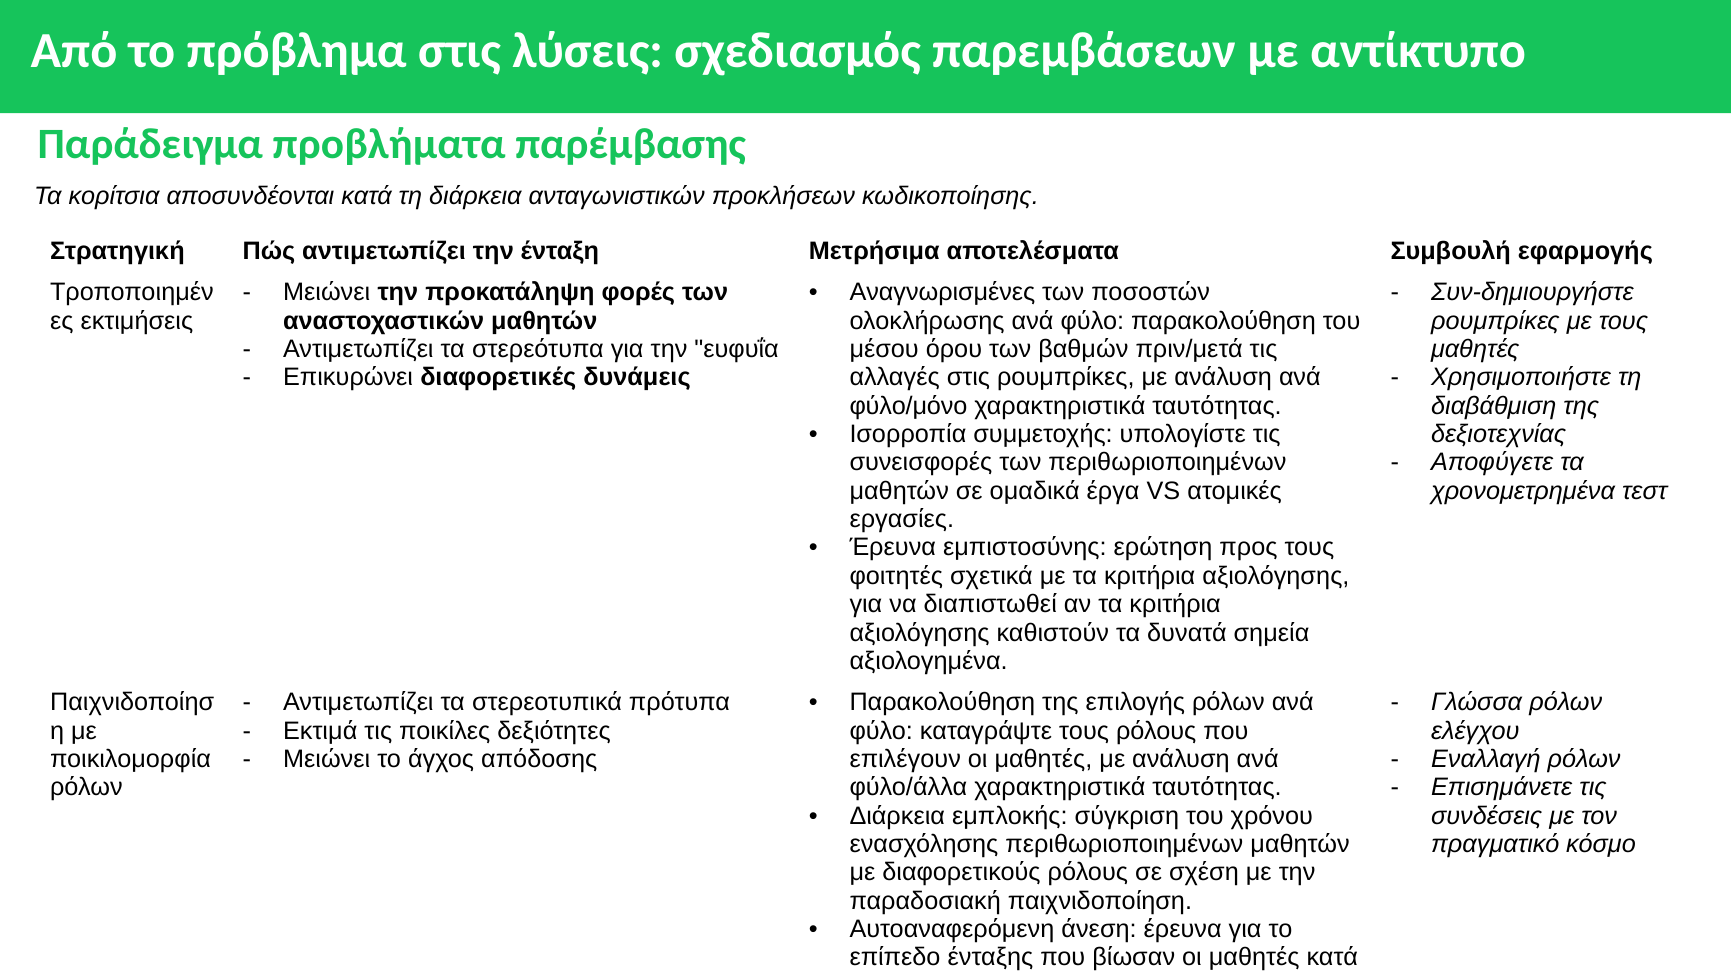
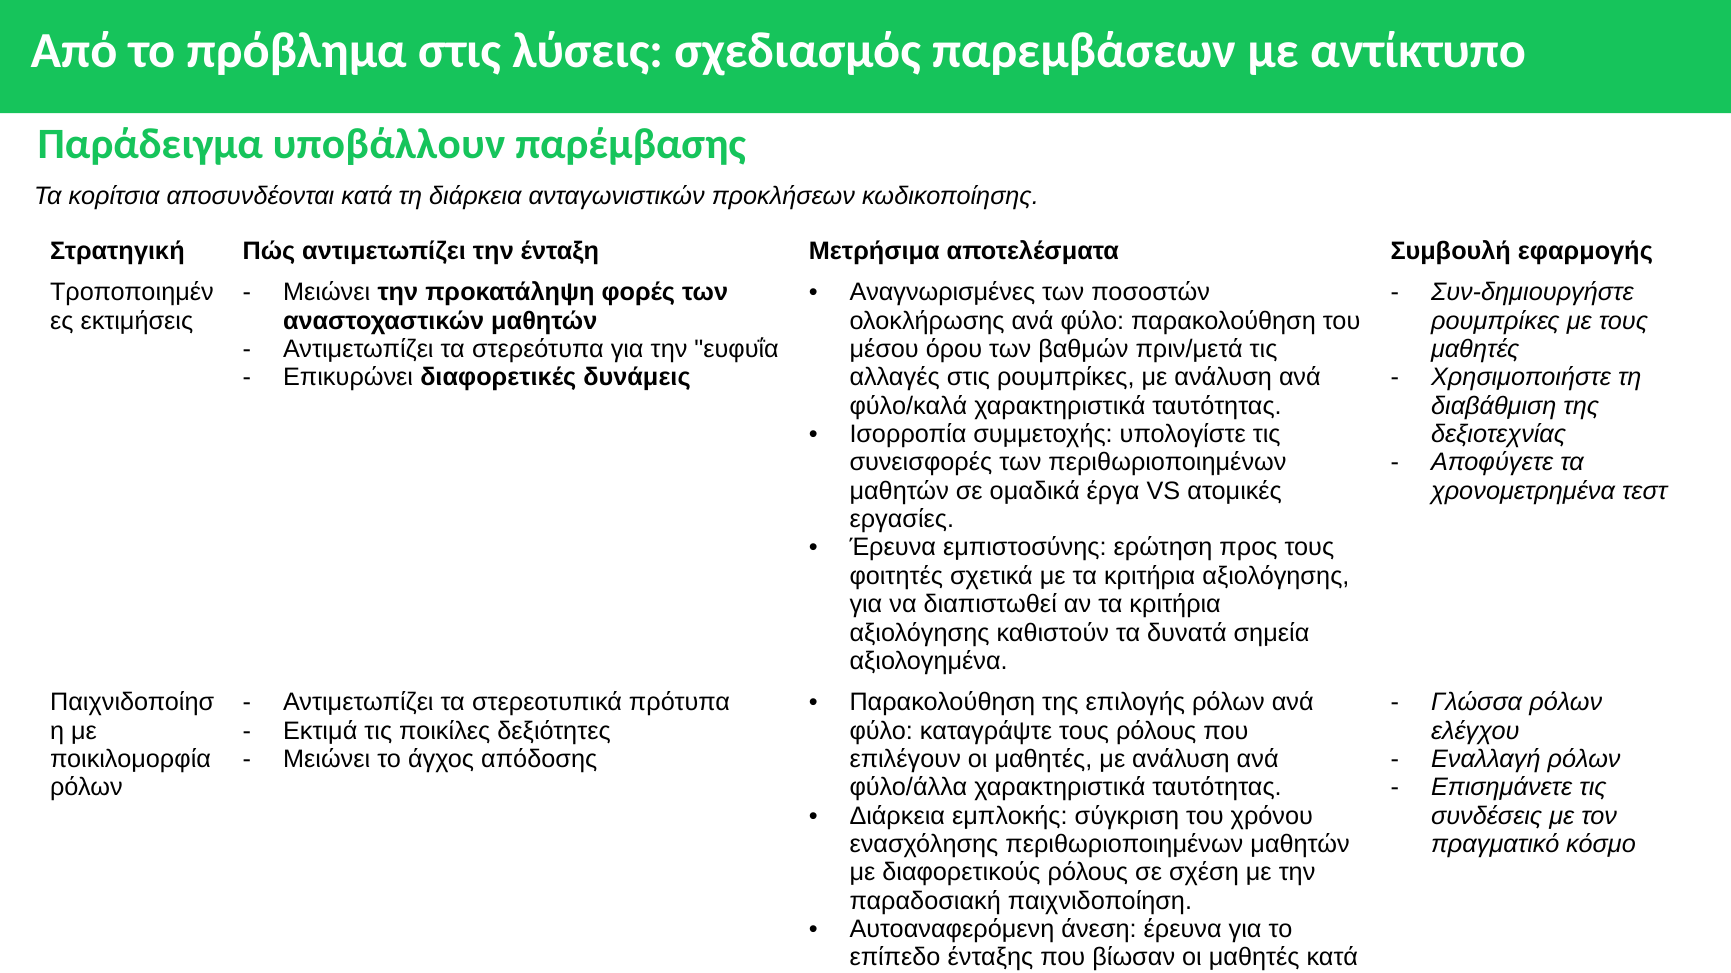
προβλήματα: προβλήματα -> υποβάλλουν
φύλο/μόνο: φύλο/μόνο -> φύλο/καλά
